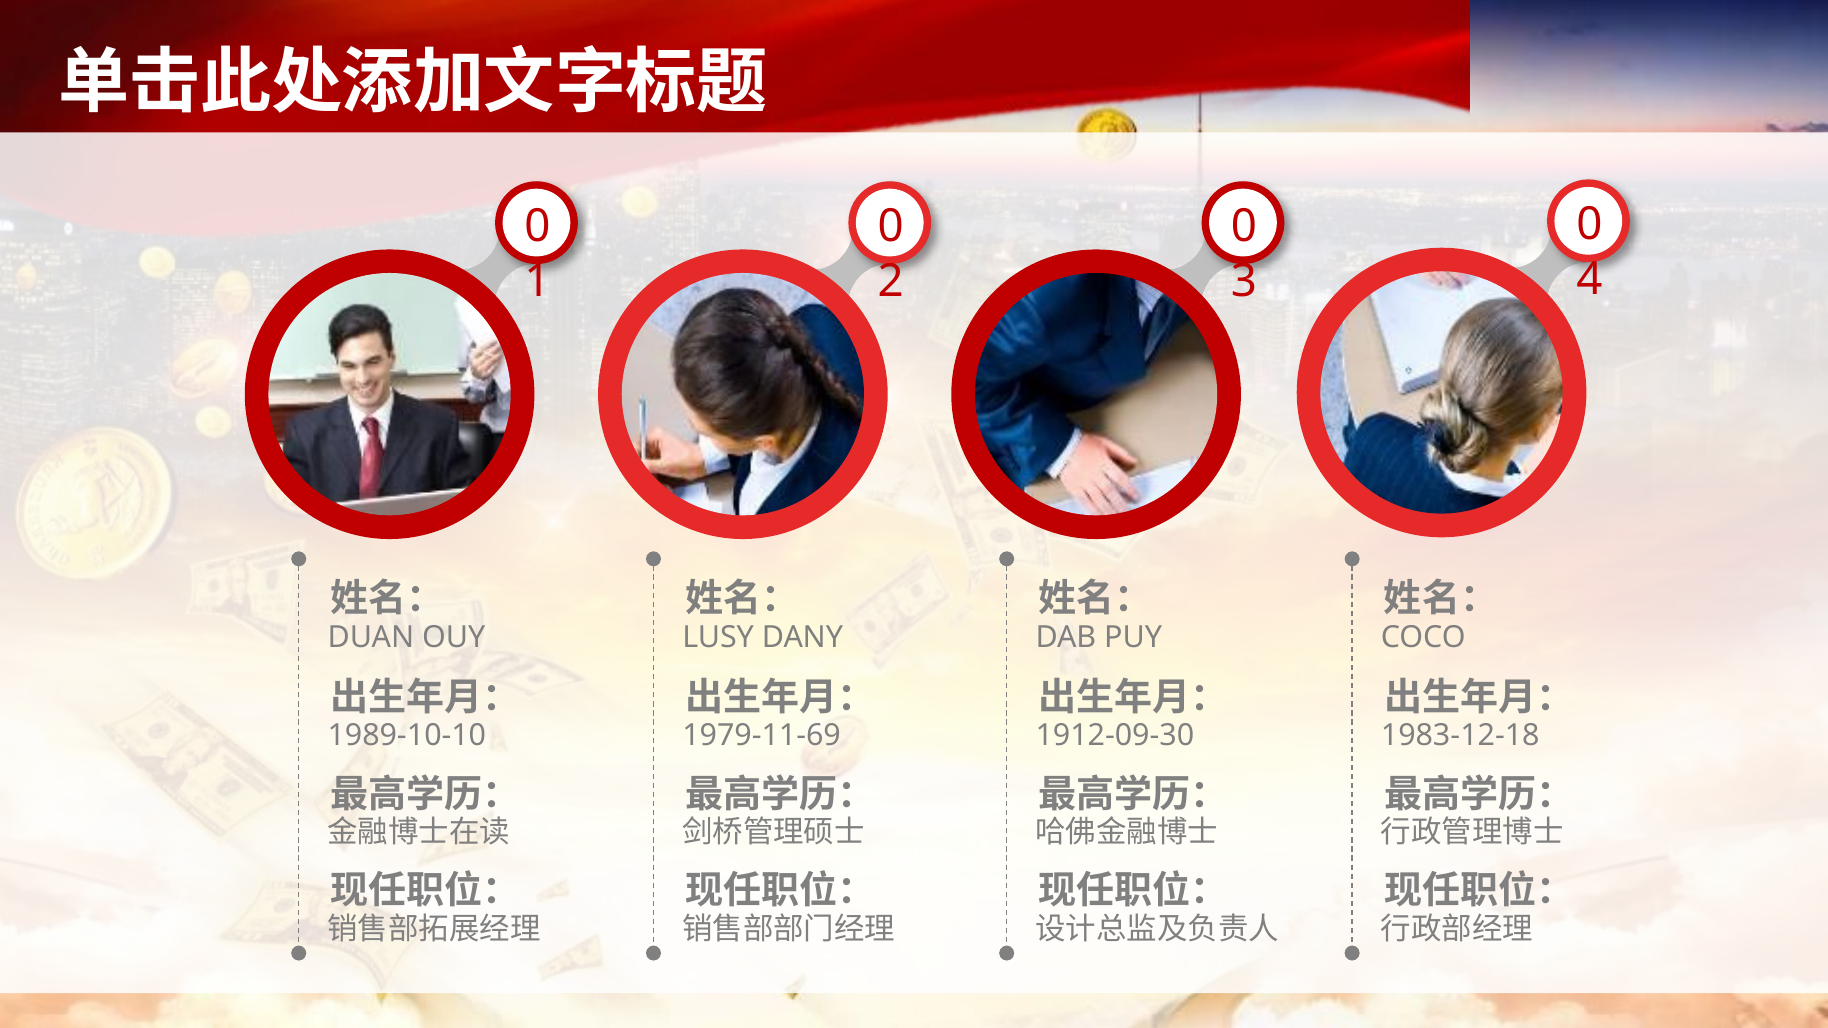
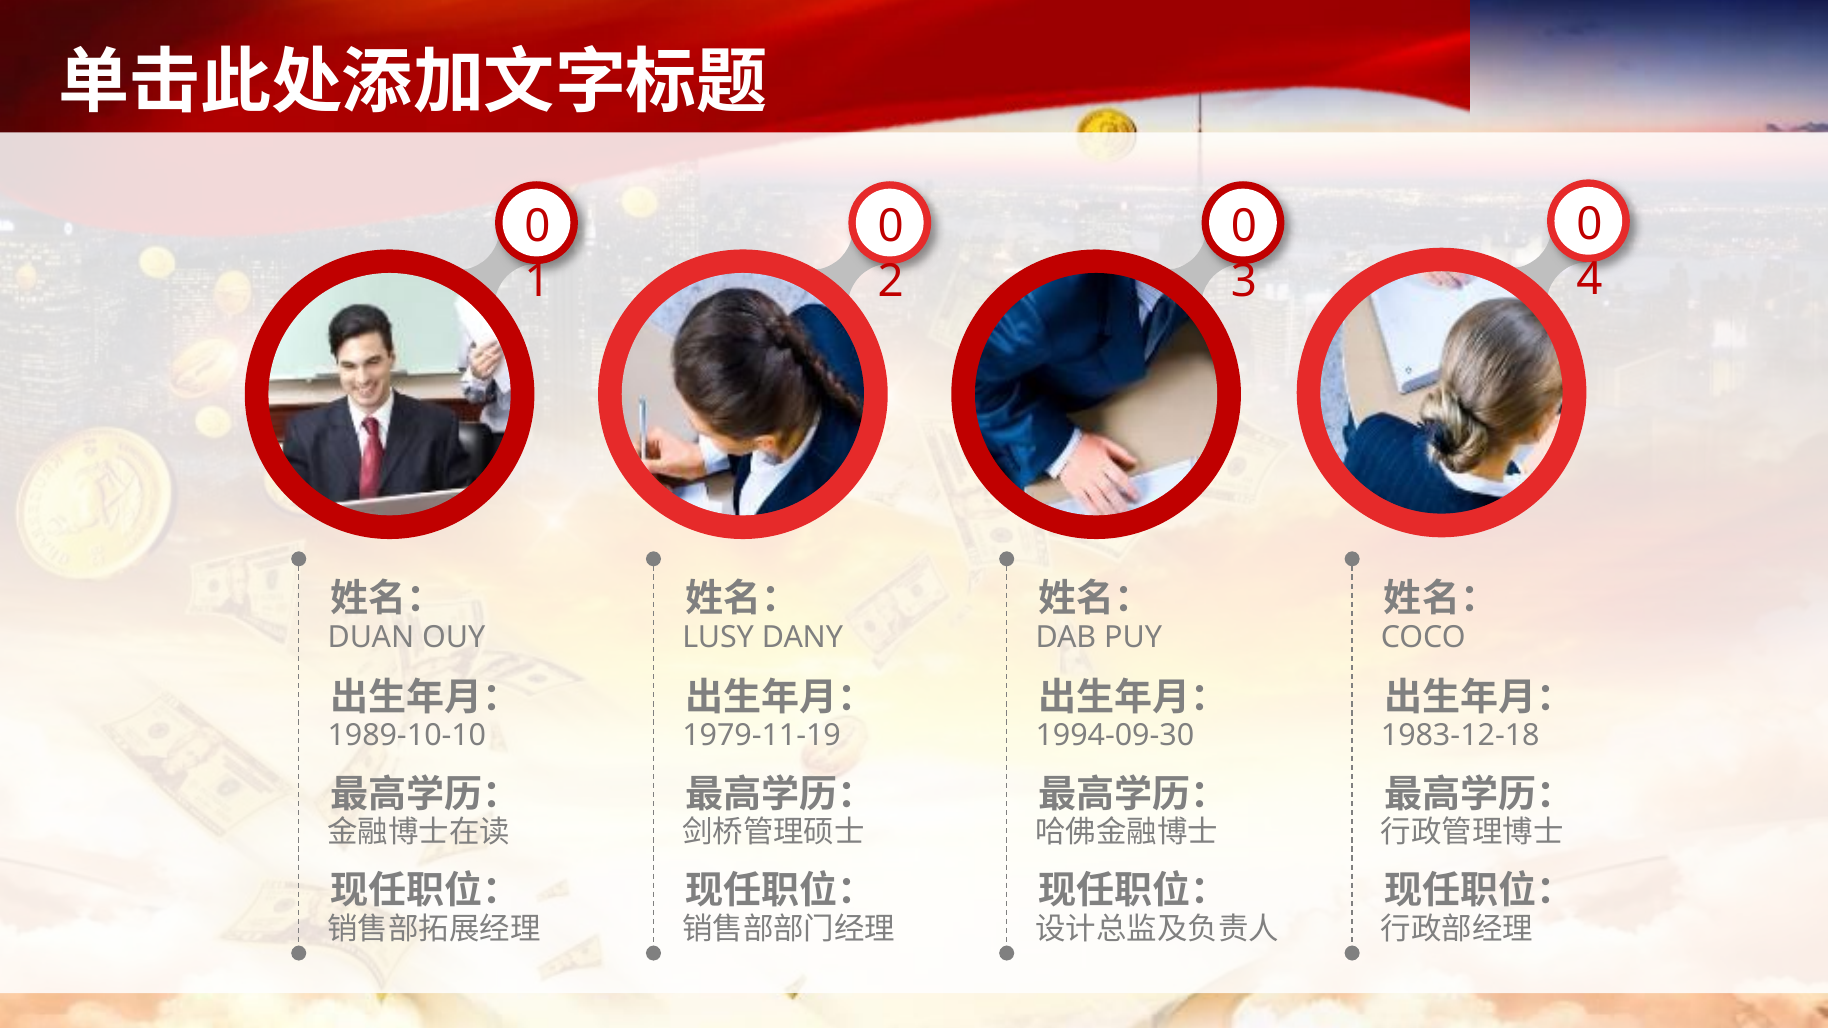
1979-11-69: 1979-11-69 -> 1979-11-19
1912-09-30: 1912-09-30 -> 1994-09-30
